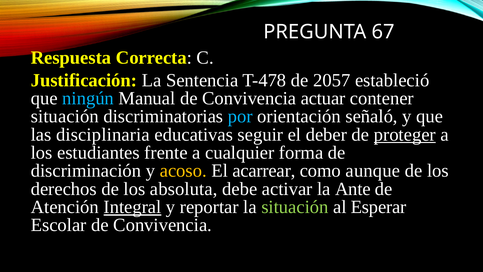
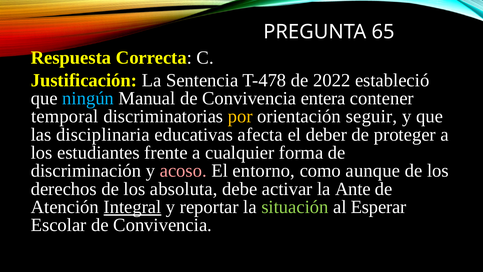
67: 67 -> 65
2057: 2057 -> 2022
actuar: actuar -> entera
situación at (65, 116): situación -> temporal
por colour: light blue -> yellow
señaló: señaló -> seguir
seguir: seguir -> afecta
proteger underline: present -> none
acoso colour: yellow -> pink
acarrear: acarrear -> entorno
